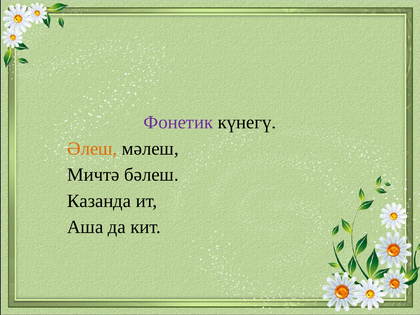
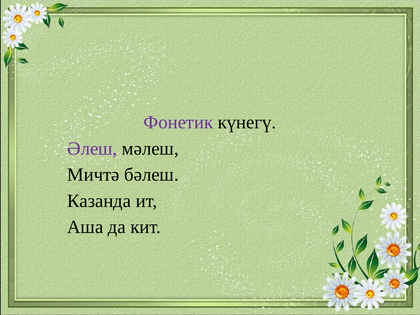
Әлеш colour: orange -> purple
